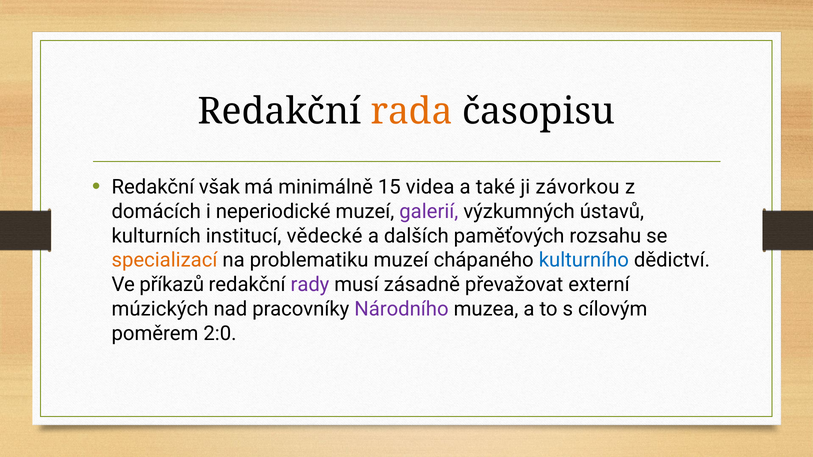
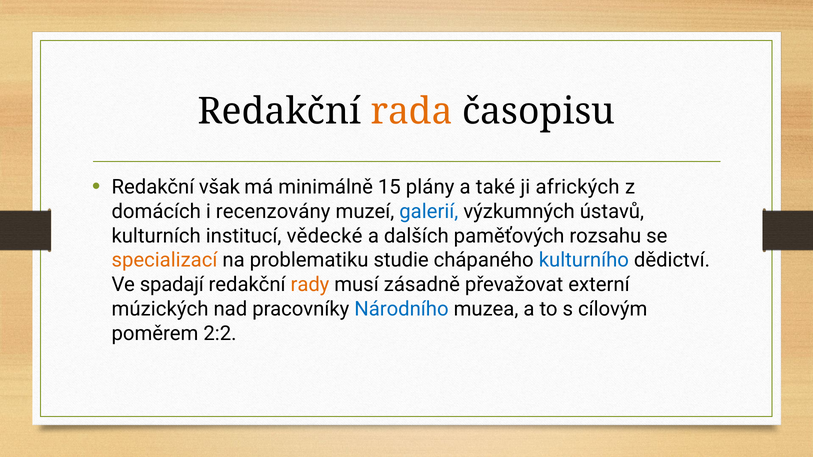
videa: videa -> plány
závorkou: závorkou -> afrických
neperiodické: neperiodické -> recenzovány
galerií colour: purple -> blue
problematiku muzeí: muzeí -> studie
příkazů: příkazů -> spadají
rady colour: purple -> orange
Národního colour: purple -> blue
2:0: 2:0 -> 2:2
